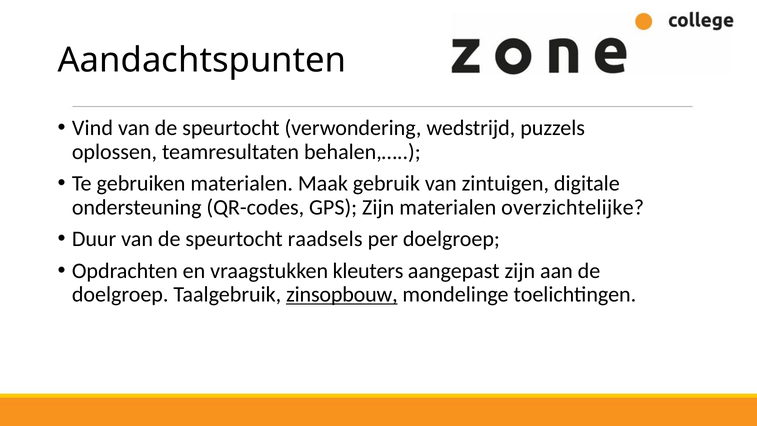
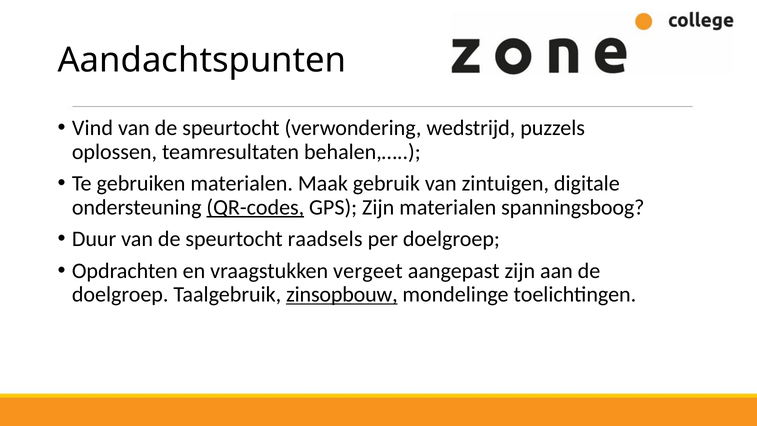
QR-codes underline: none -> present
overzichtelijke: overzichtelijke -> spanningsboog
kleuters: kleuters -> vergeet
